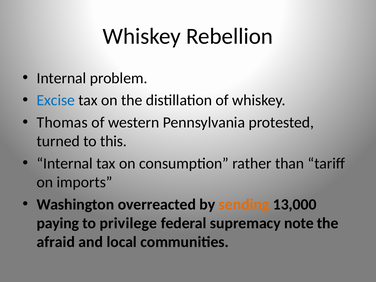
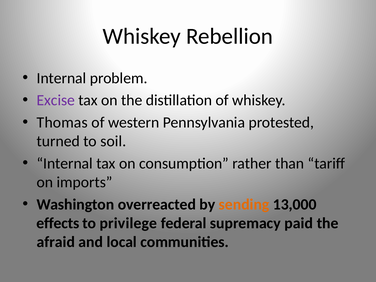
Excise colour: blue -> purple
this: this -> soil
paying: paying -> effects
note: note -> paid
